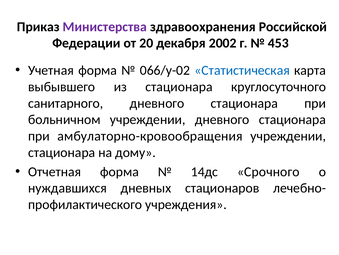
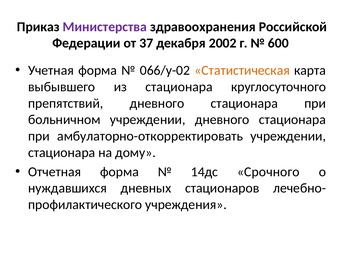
20: 20 -> 37
453: 453 -> 600
Статистическая colour: blue -> orange
санитарного: санитарного -> препятствий
амбулаторно-кровообращения: амбулаторно-кровообращения -> амбулаторно-откорректировать
